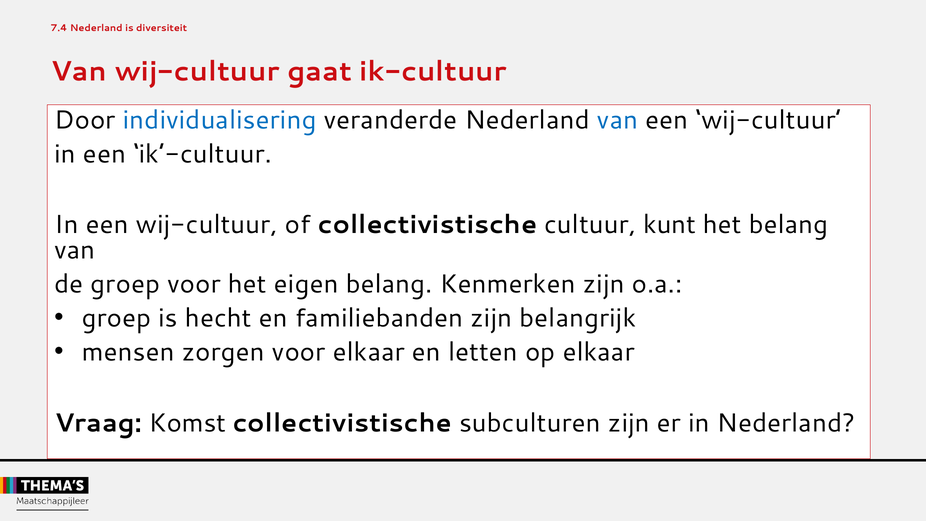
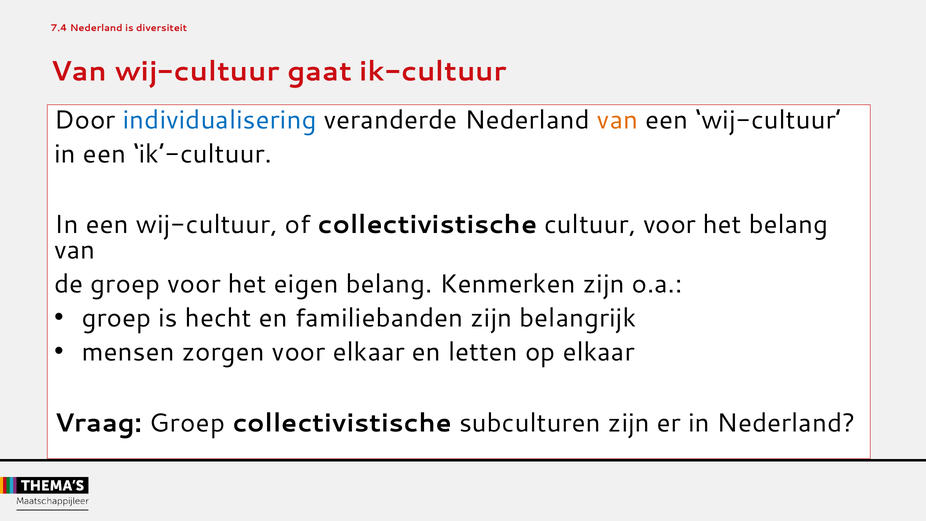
van at (618, 120) colour: blue -> orange
cultuur kunt: kunt -> voor
Vraag Komst: Komst -> Groep
